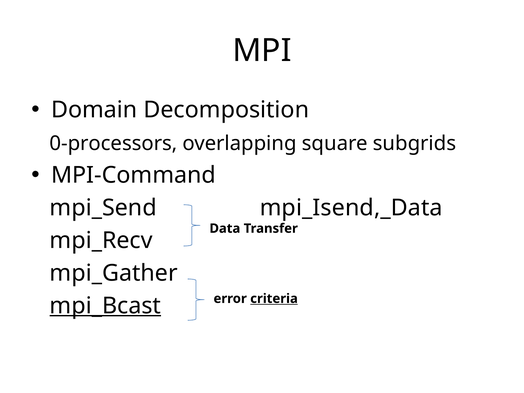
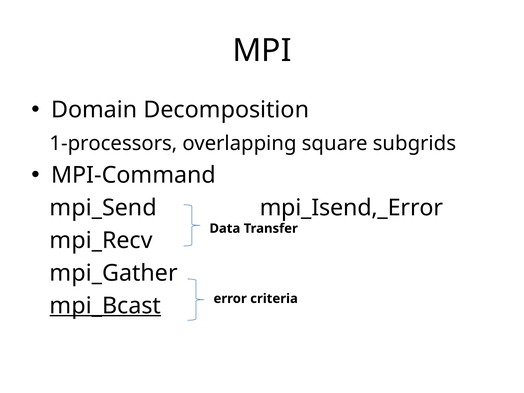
0-processors: 0-processors -> 1-processors
mpi_Isend,_Data: mpi_Isend,_Data -> mpi_Isend,_Error
criteria underline: present -> none
